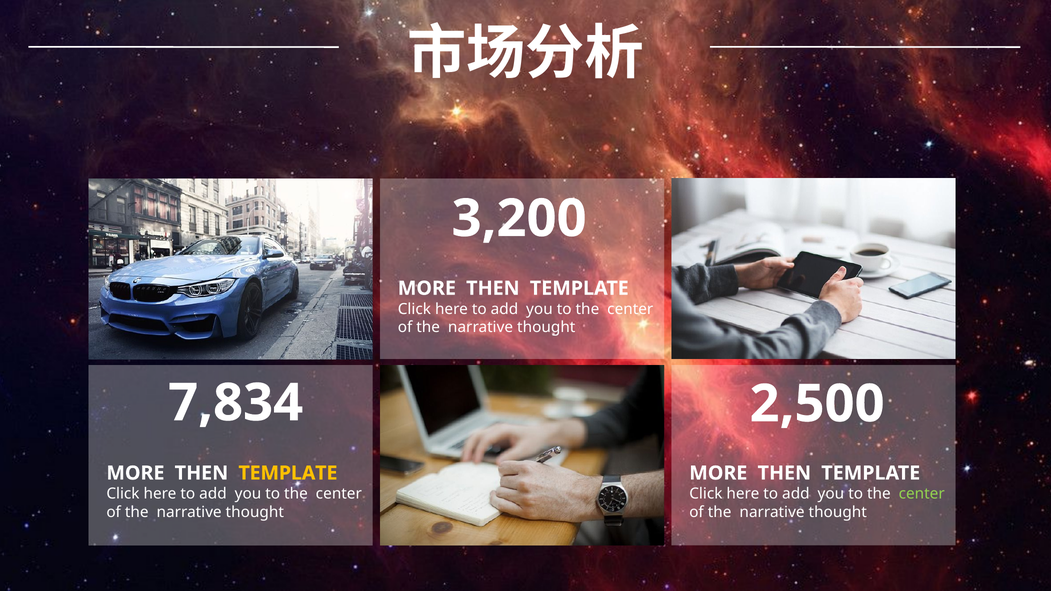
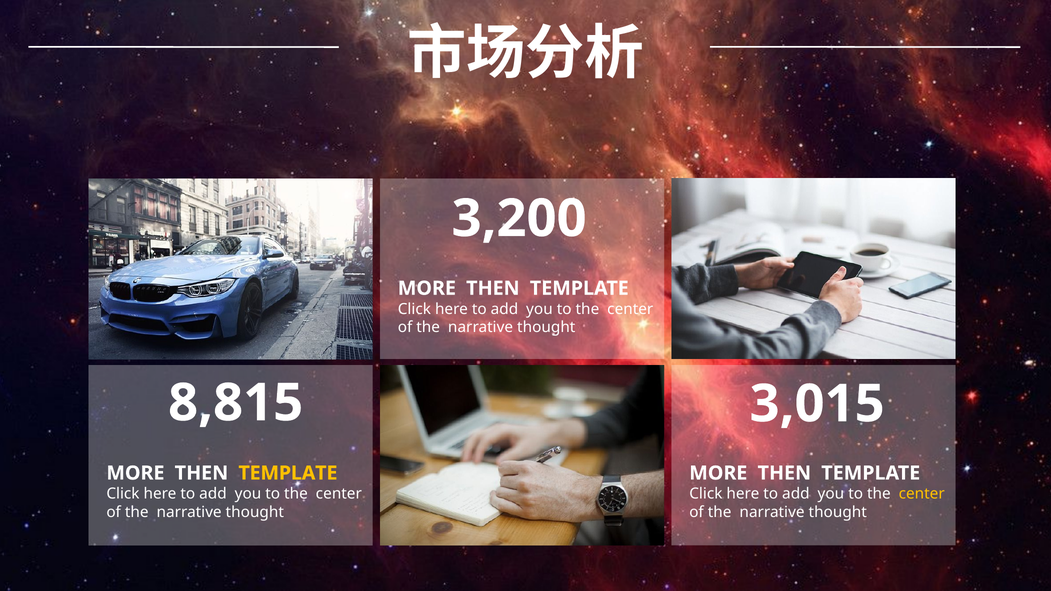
7,834: 7,834 -> 8,815
2,500: 2,500 -> 3,015
center at (922, 494) colour: light green -> yellow
